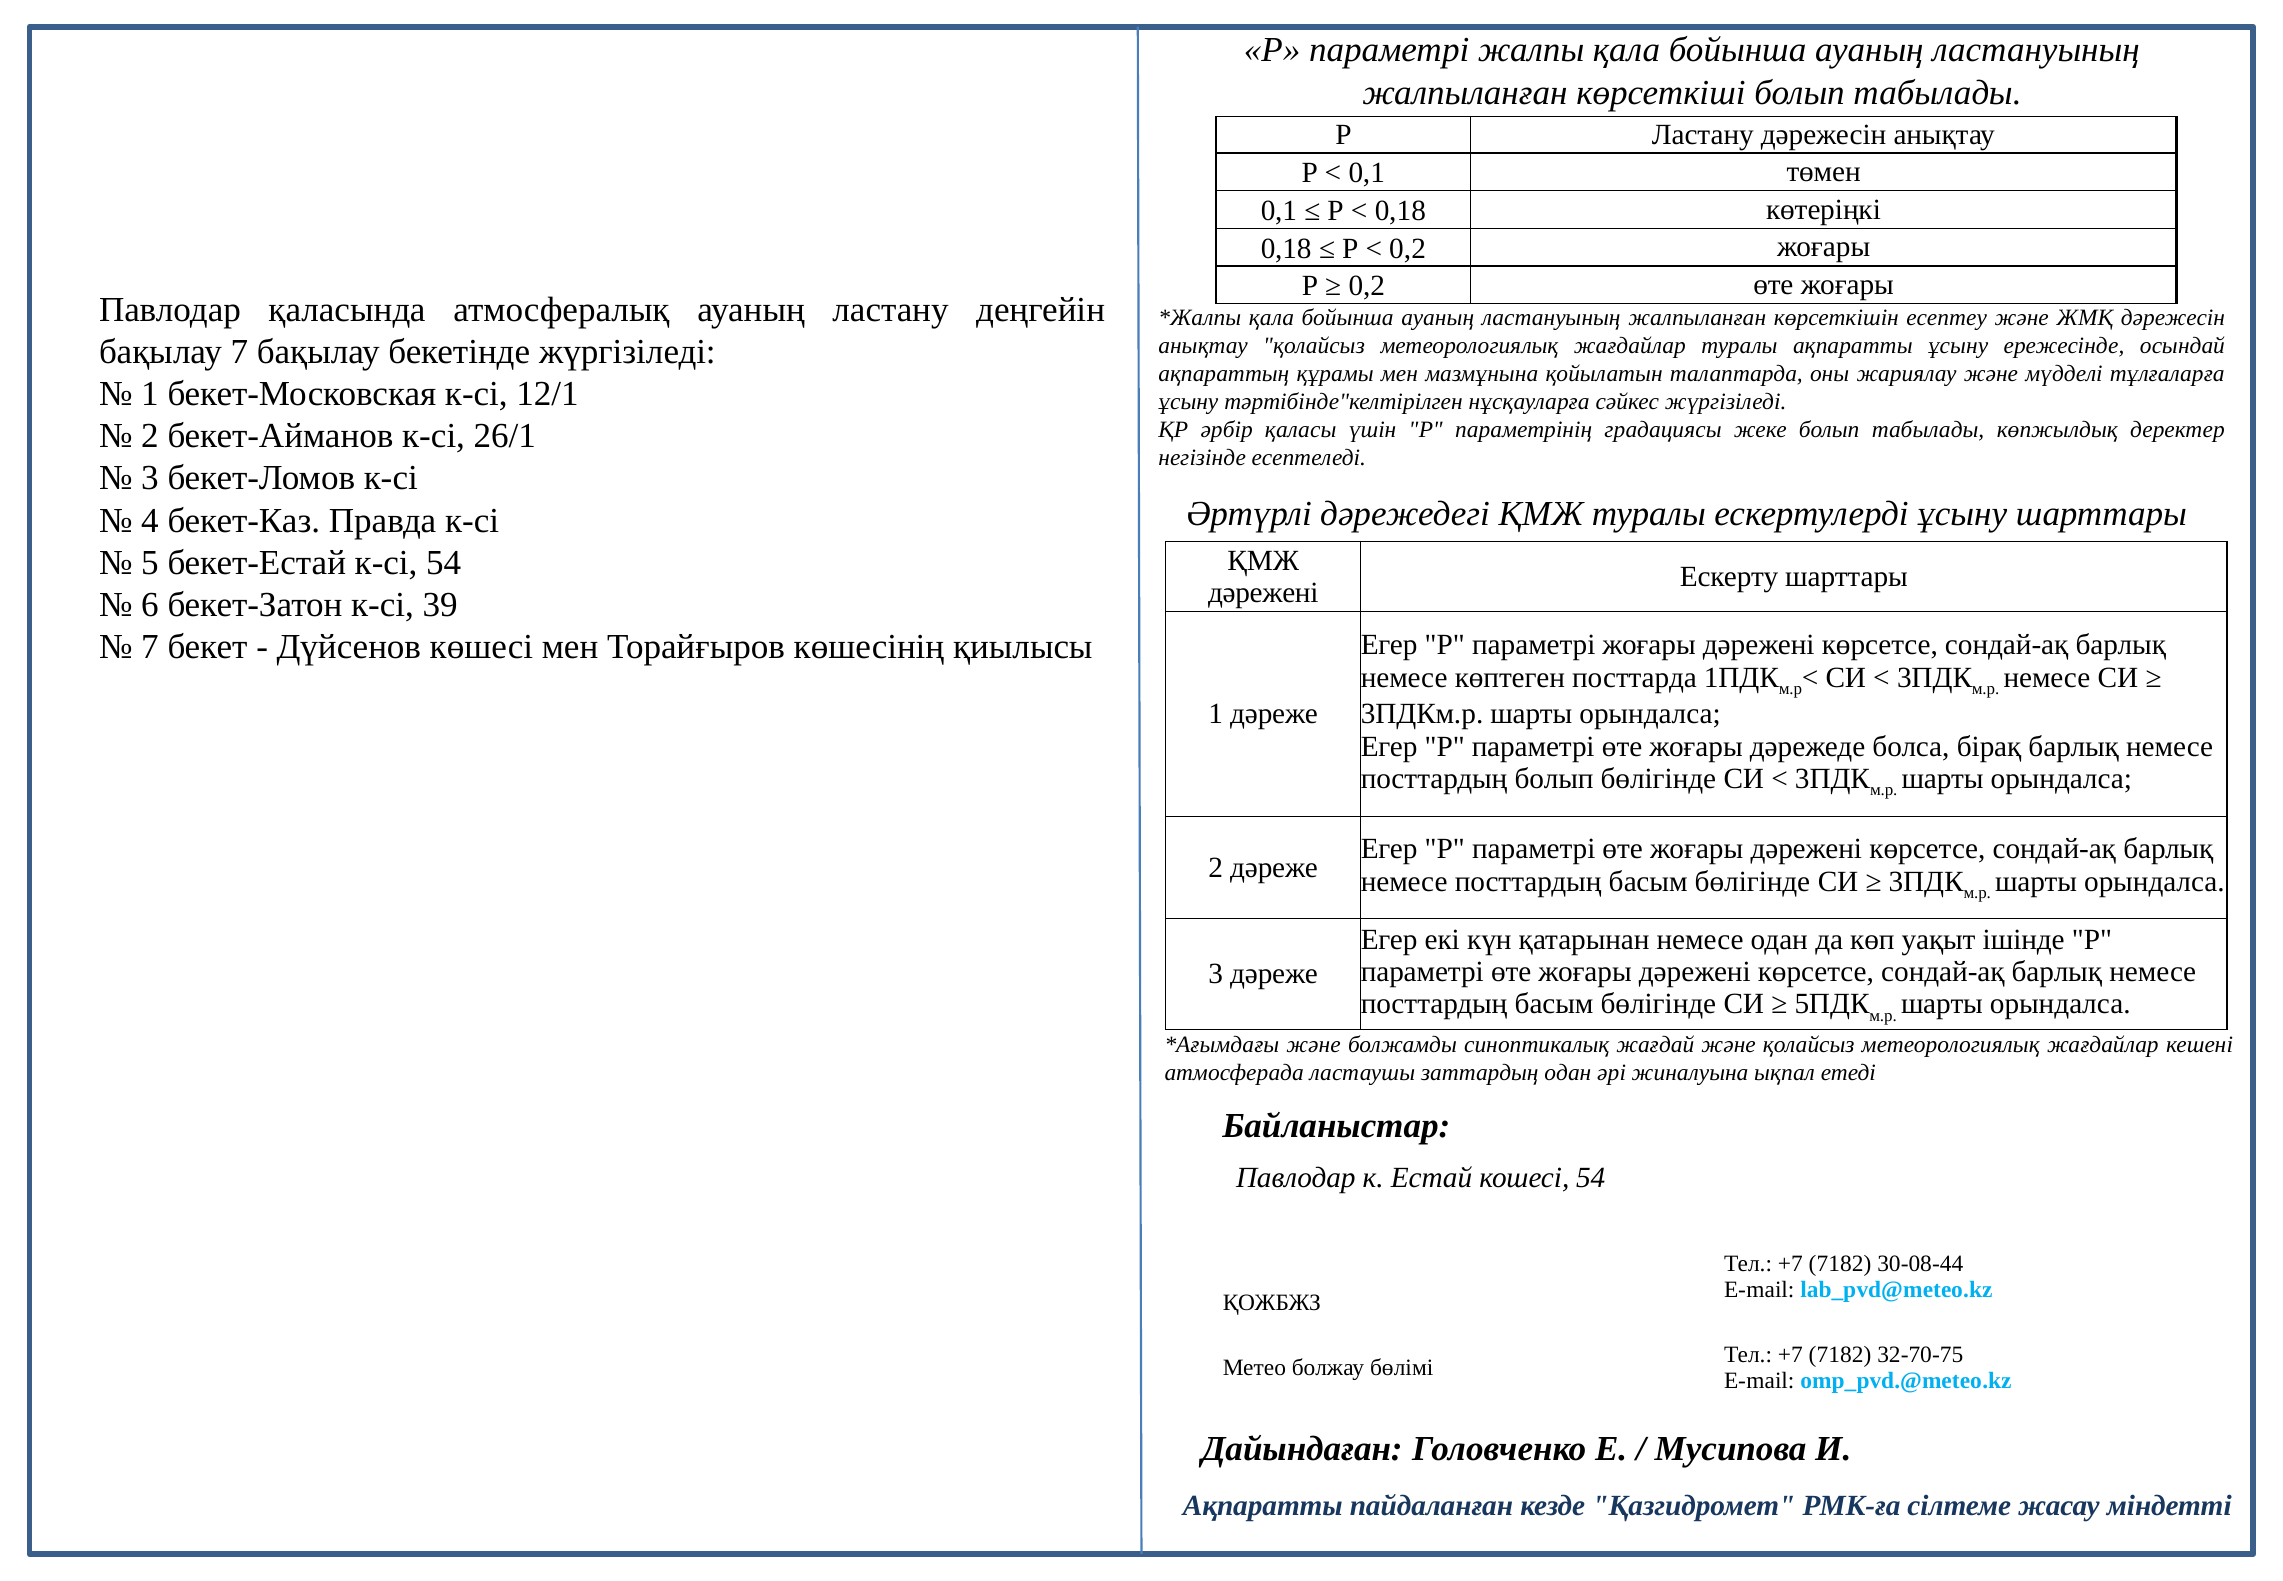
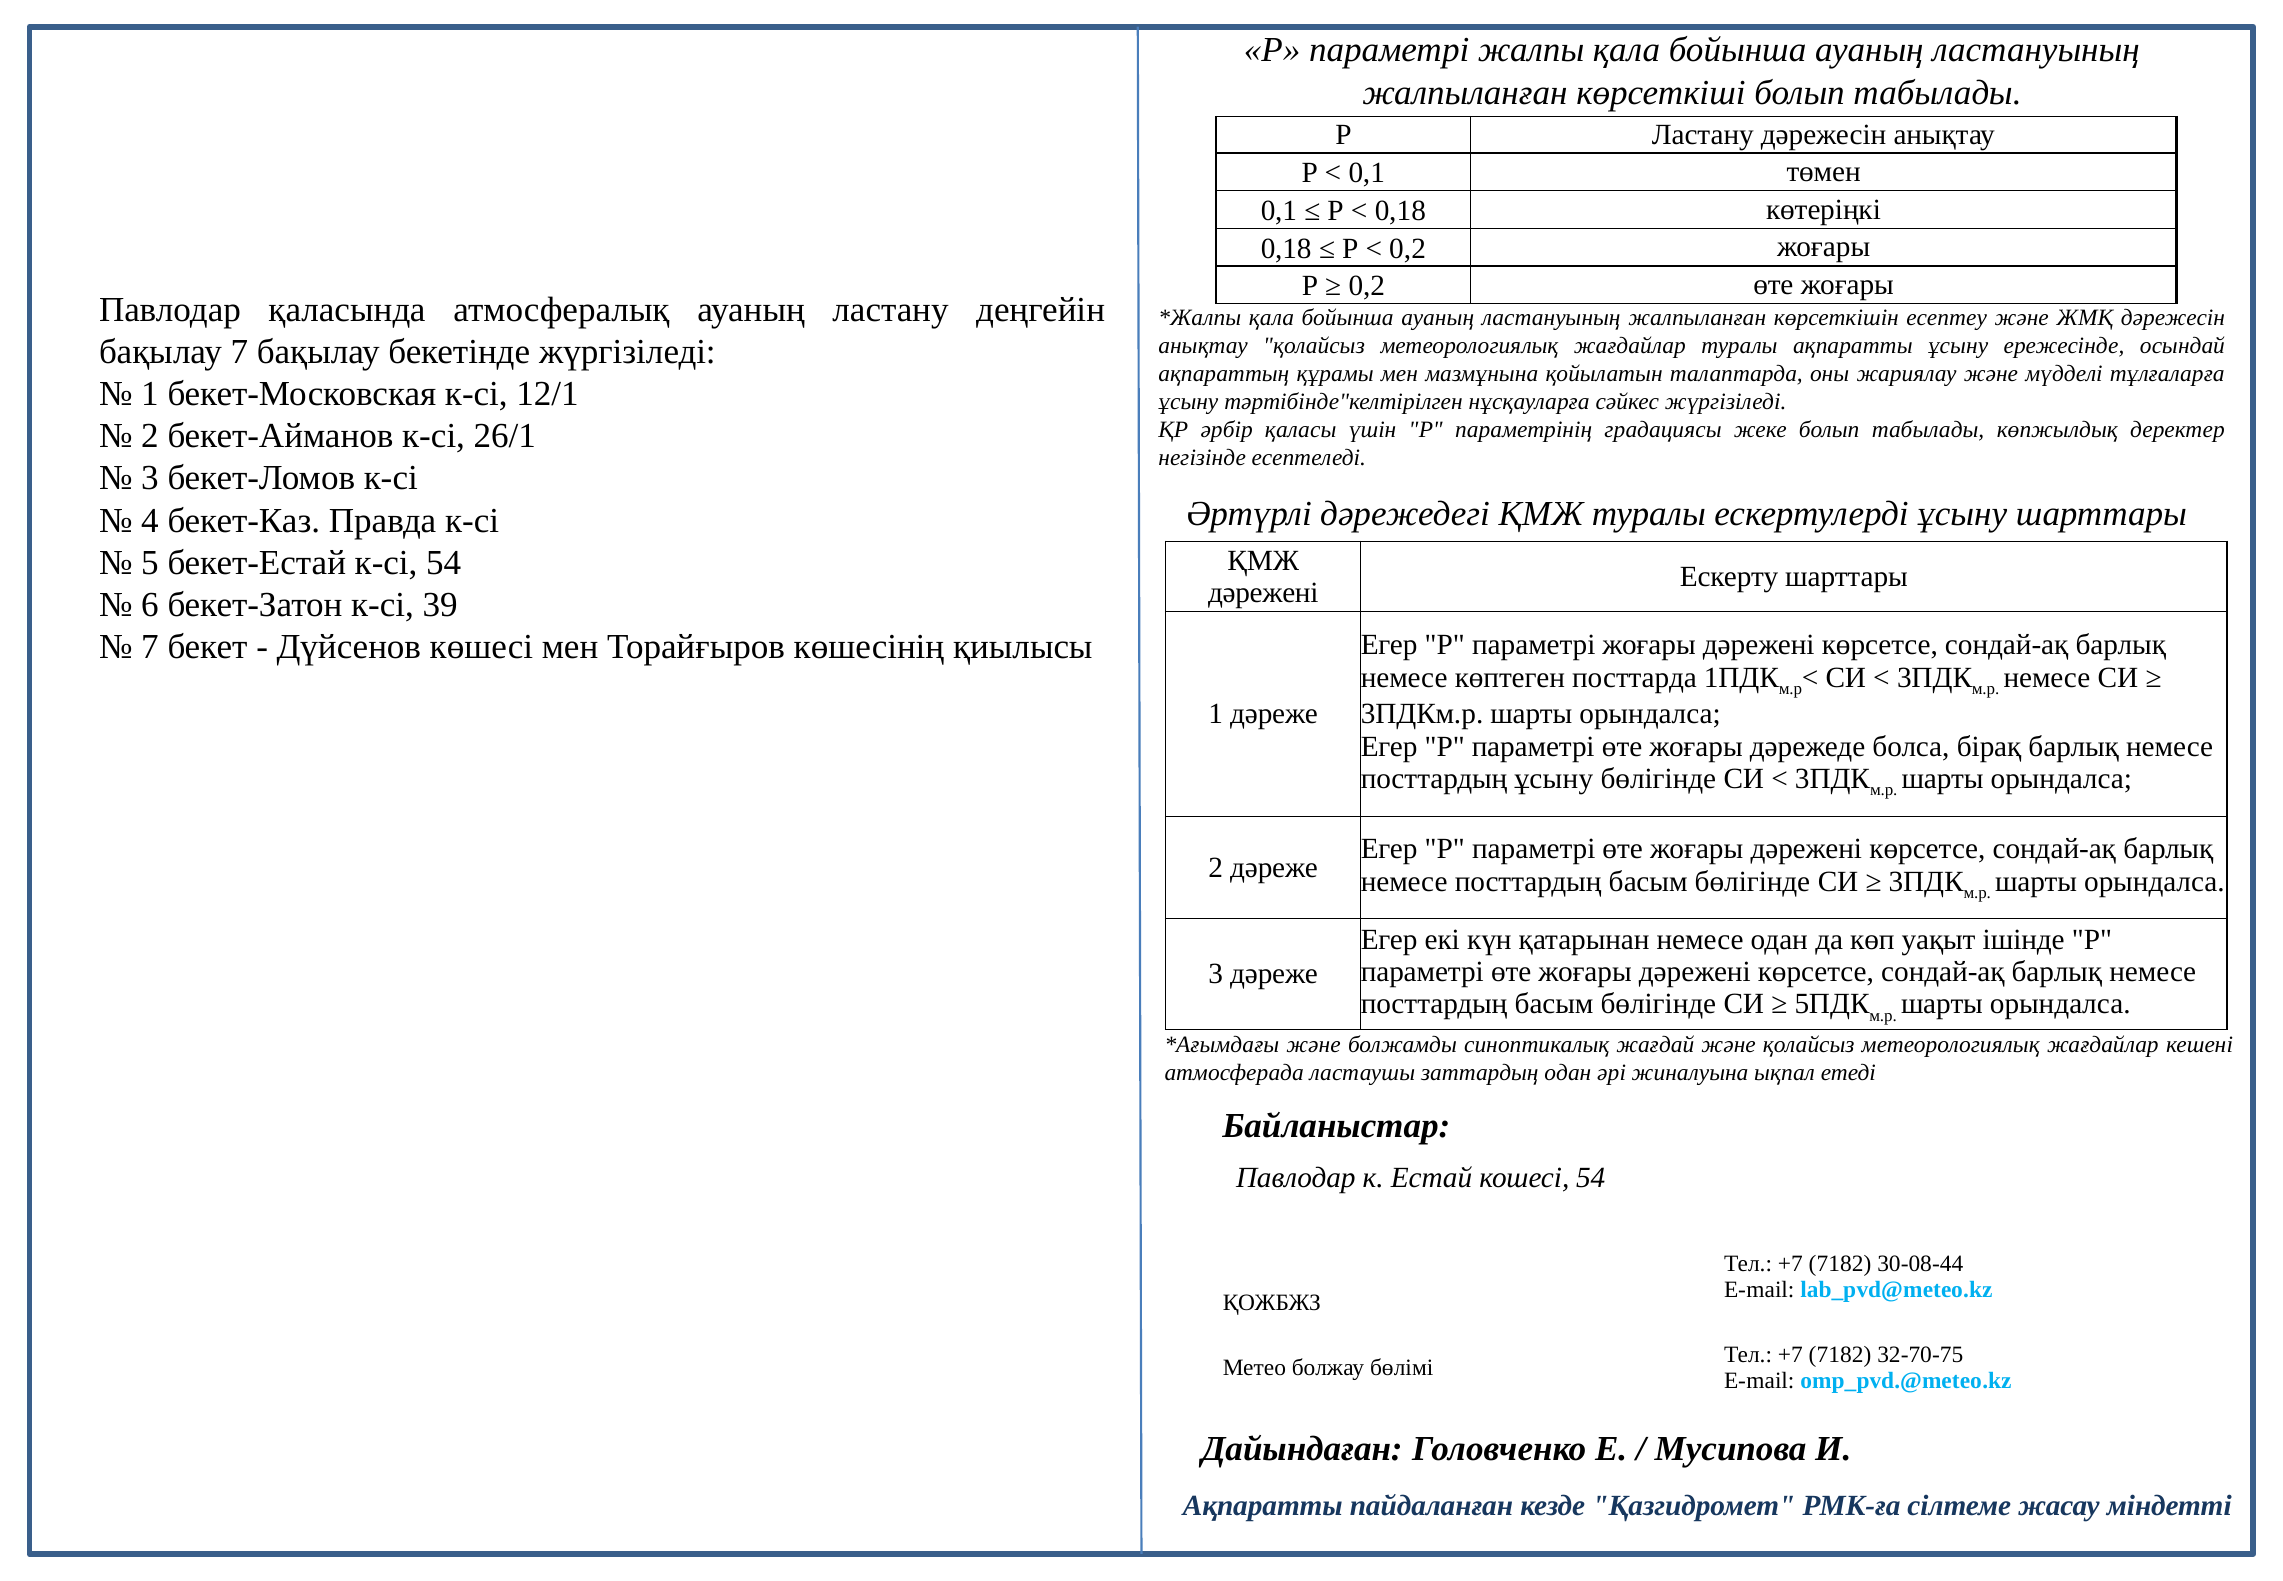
посттардың болып: болып -> ұсыну
